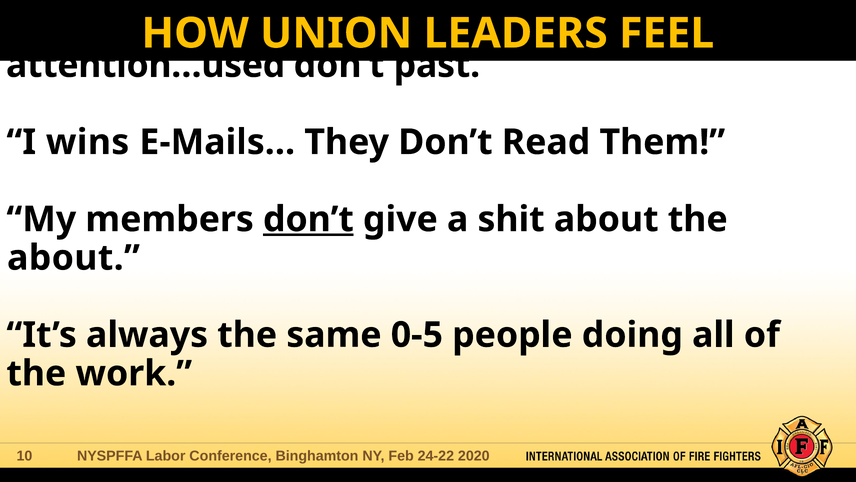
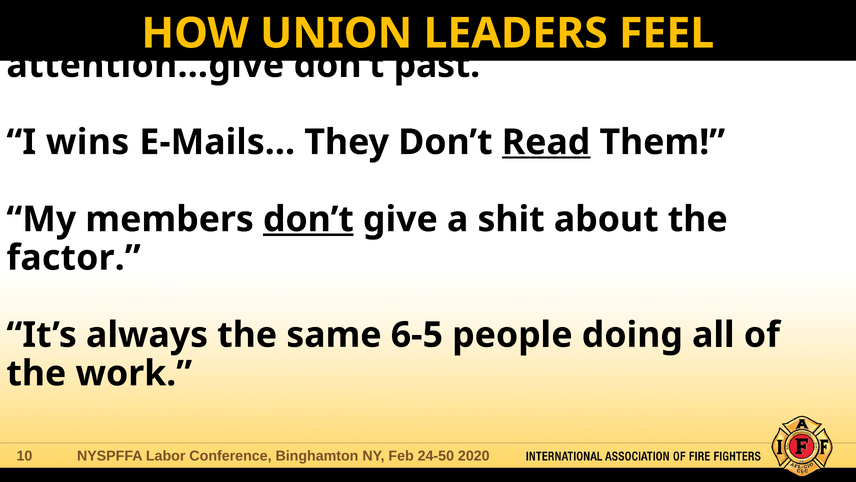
attention…used: attention…used -> attention…give
Read underline: none -> present
about at (73, 258): about -> factor
0-5: 0-5 -> 6-5
24-22: 24-22 -> 24-50
